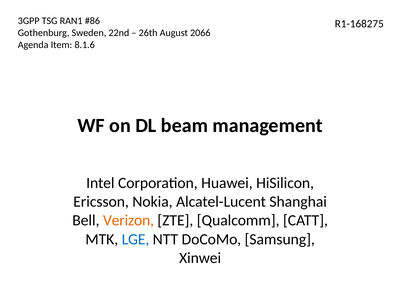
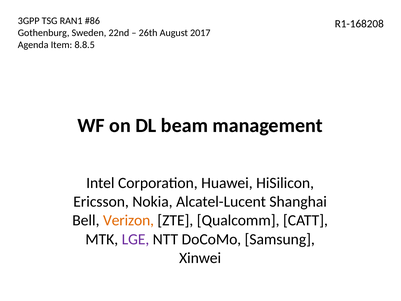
R1-168275: R1-168275 -> R1-168208
2066: 2066 -> 2017
8.1.6: 8.1.6 -> 8.8.5
LGE colour: blue -> purple
